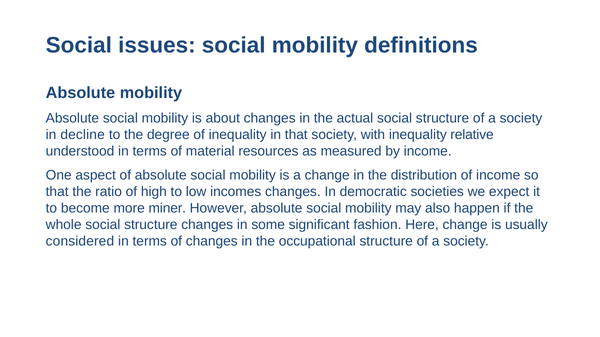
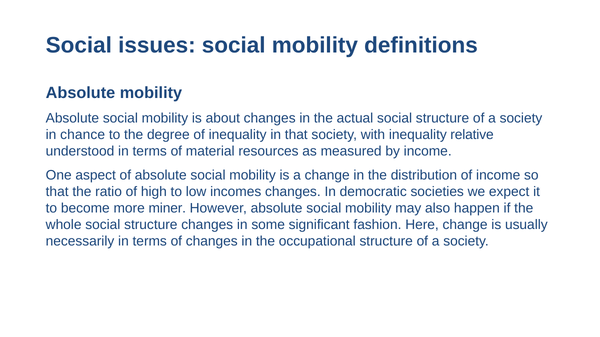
decline: decline -> chance
considered: considered -> necessarily
